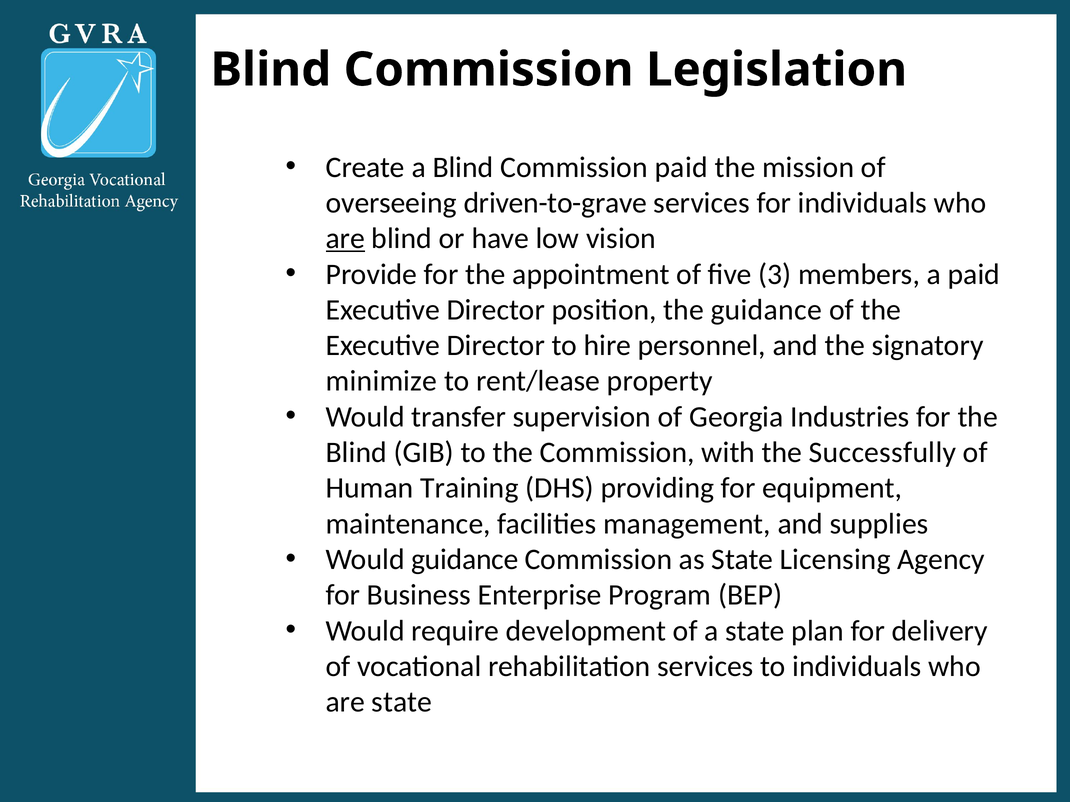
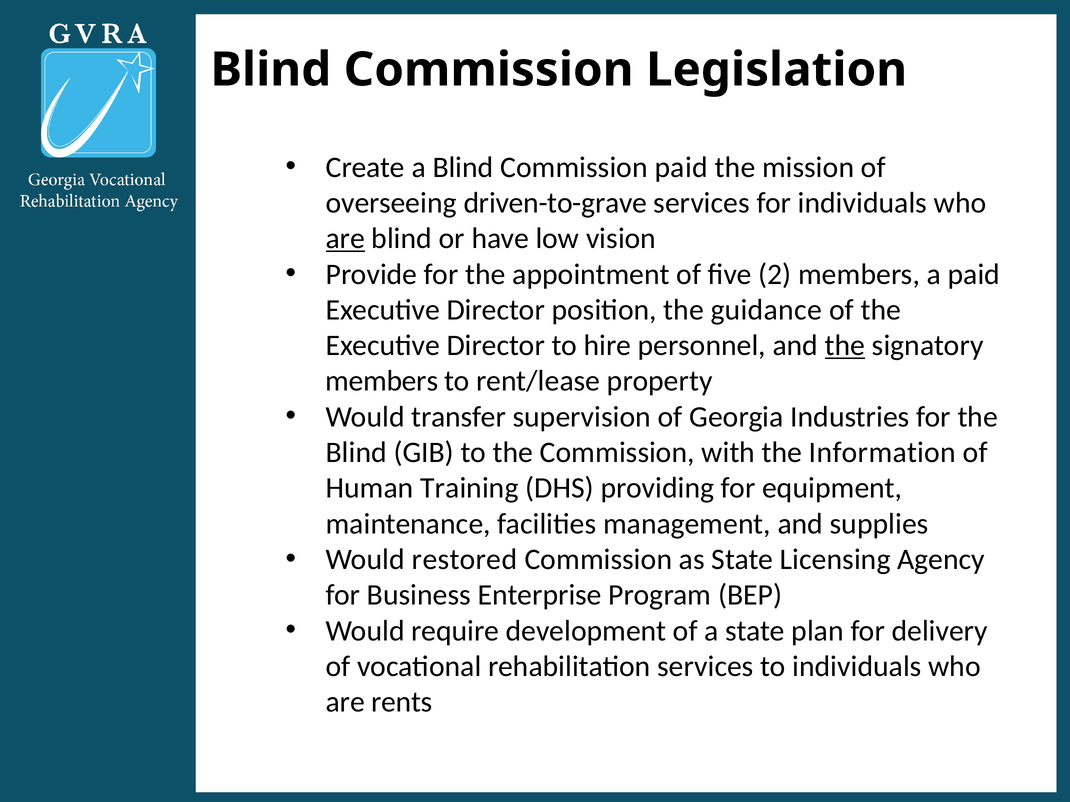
3: 3 -> 2
the at (845, 346) underline: none -> present
minimize at (381, 381): minimize -> members
Successfully: Successfully -> Information
Would guidance: guidance -> restored
are state: state -> rents
